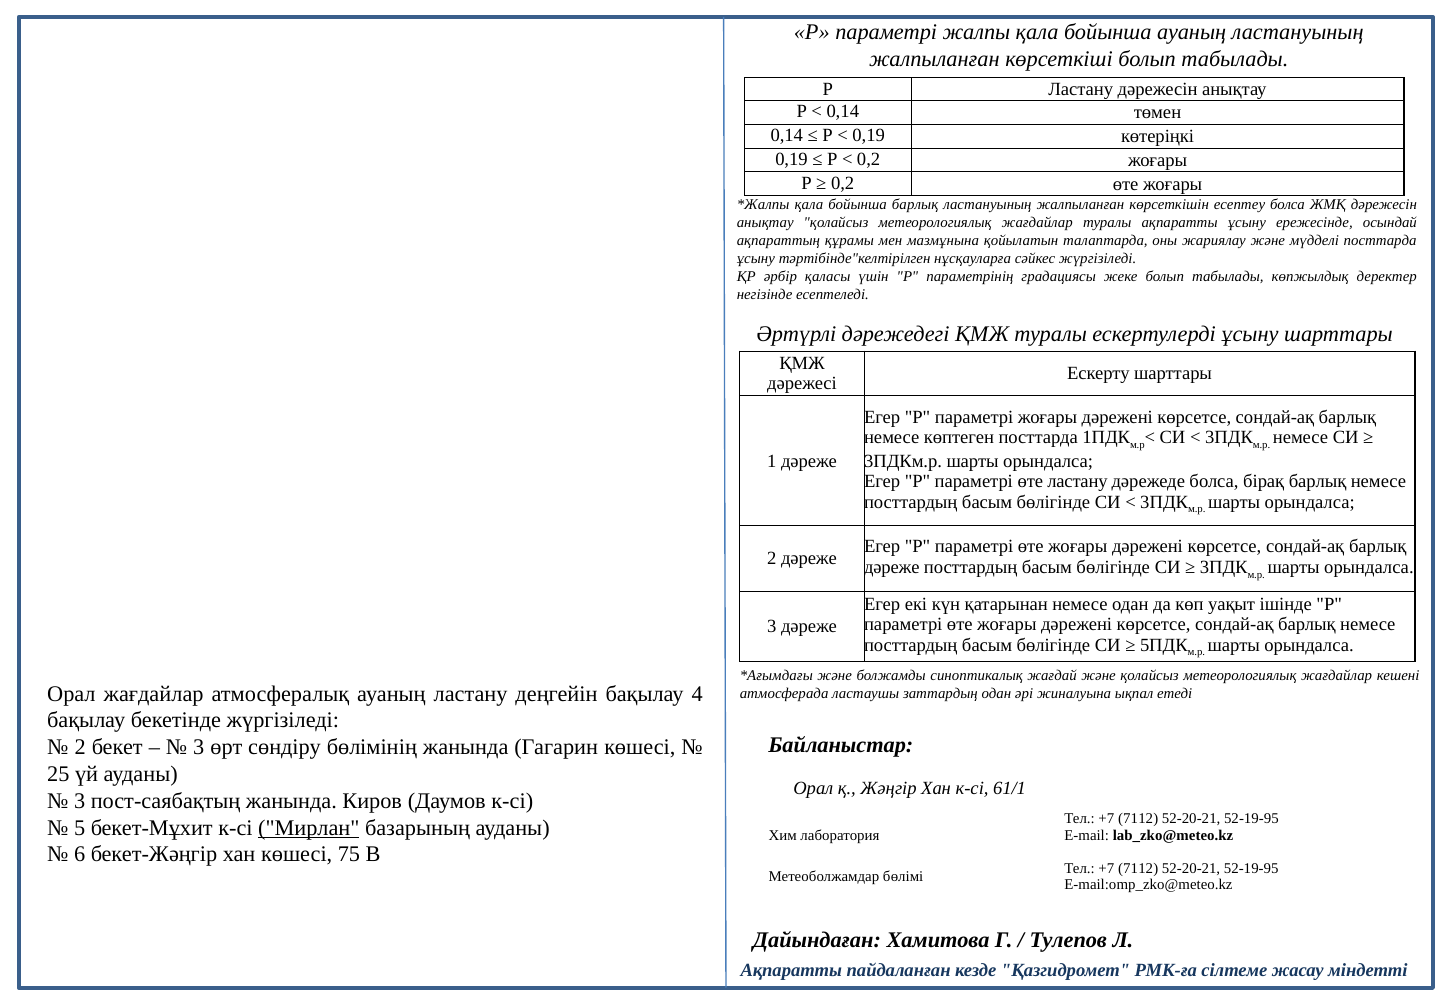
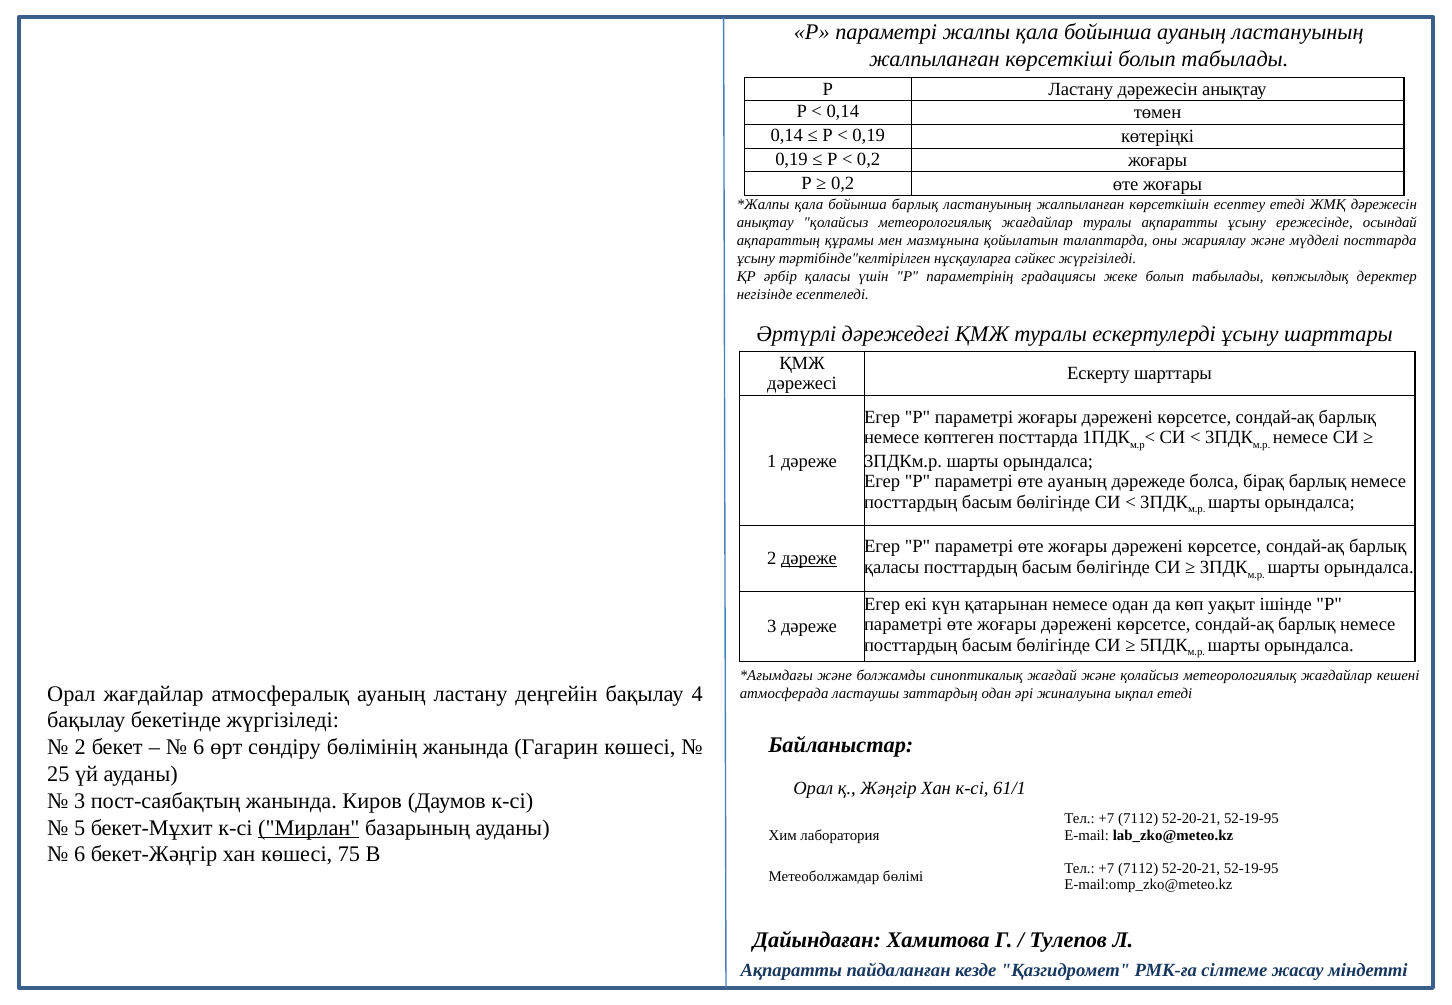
есептеу болса: болса -> етеді
өте ластану: ластану -> ауаның
дәреже at (809, 559) underline: none -> present
дәреже at (892, 567): дәреже -> қаласы
3 at (199, 748): 3 -> 6
